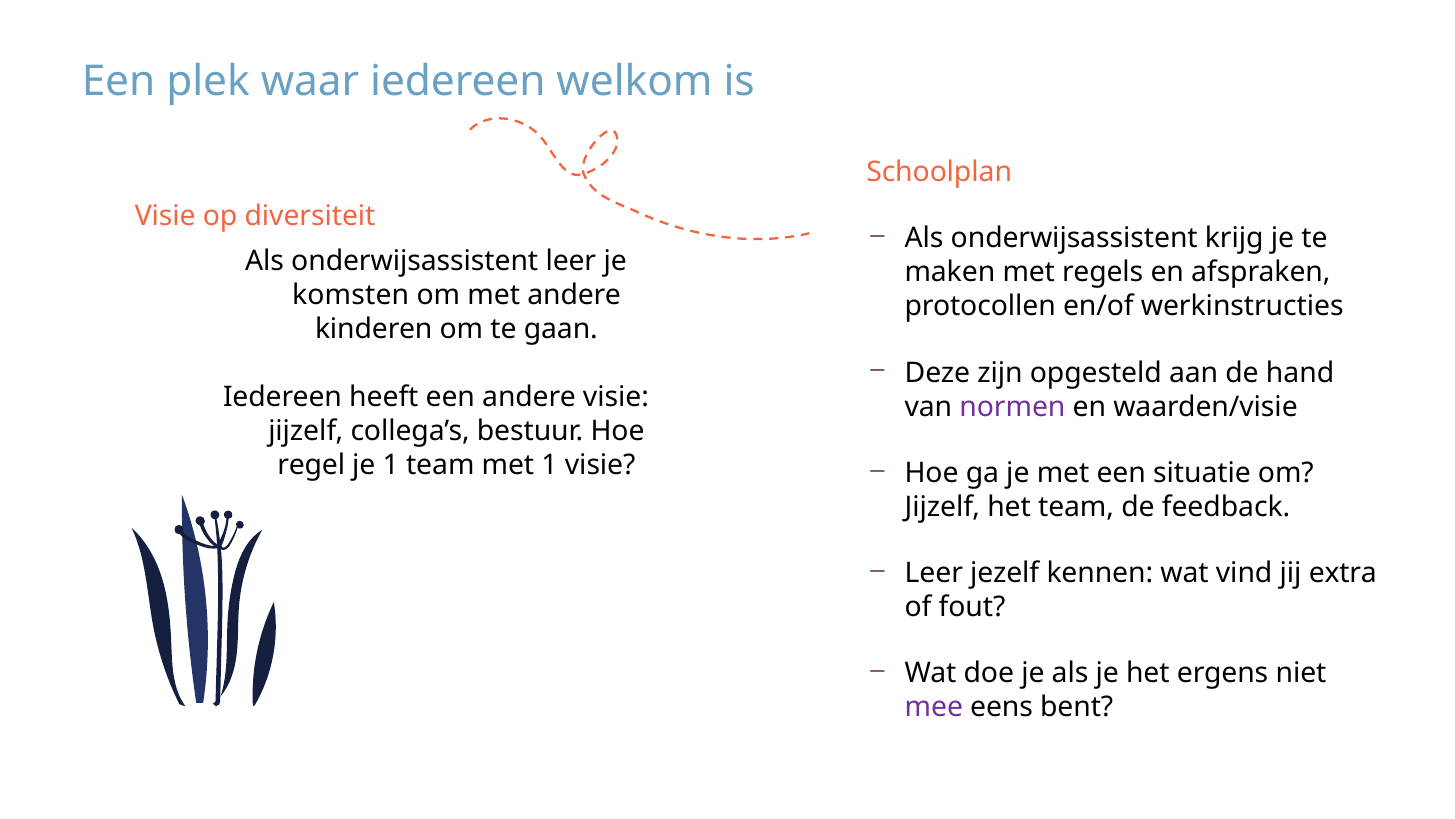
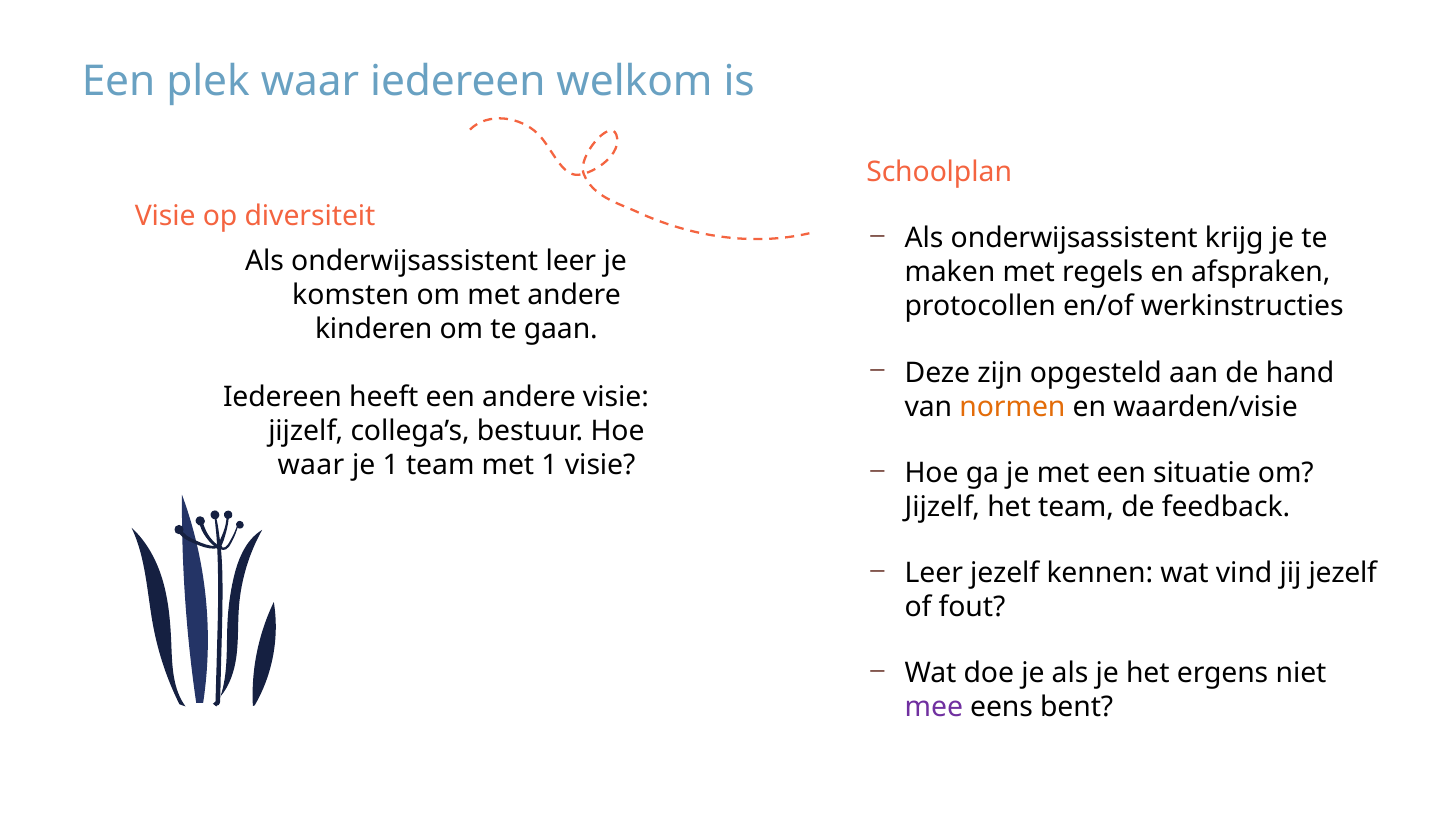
normen colour: purple -> orange
regel at (311, 465): regel -> waar
jij extra: extra -> jezelf
